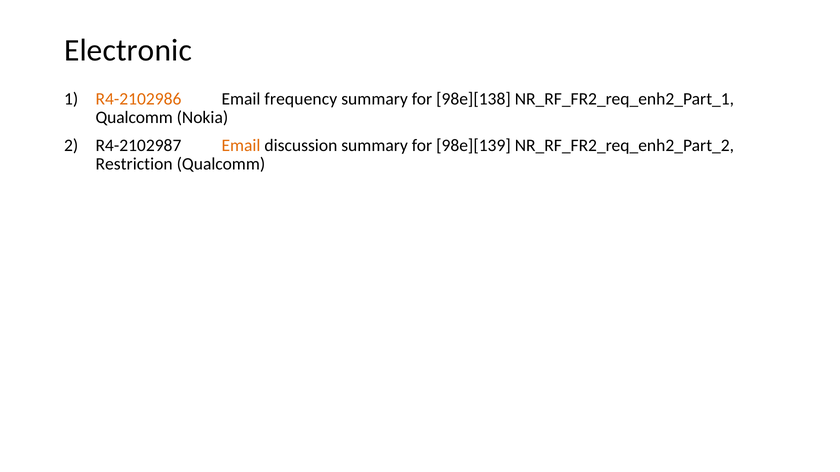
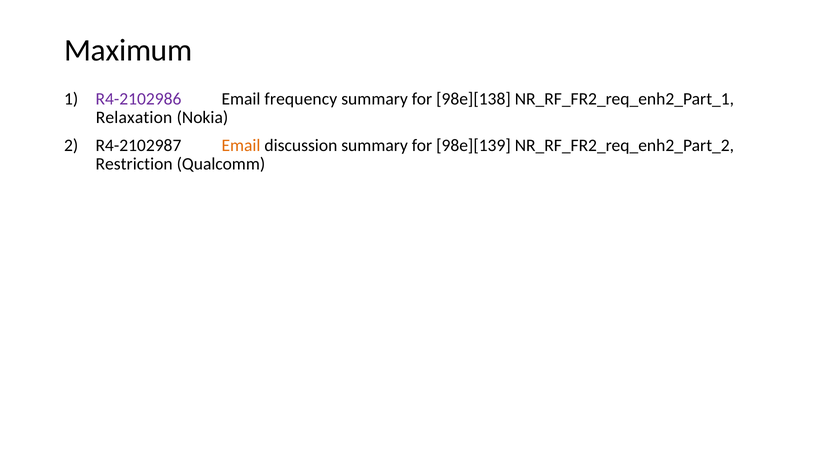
Electronic: Electronic -> Maximum
R4-2102986 colour: orange -> purple
Qualcomm at (134, 118): Qualcomm -> Relaxation
